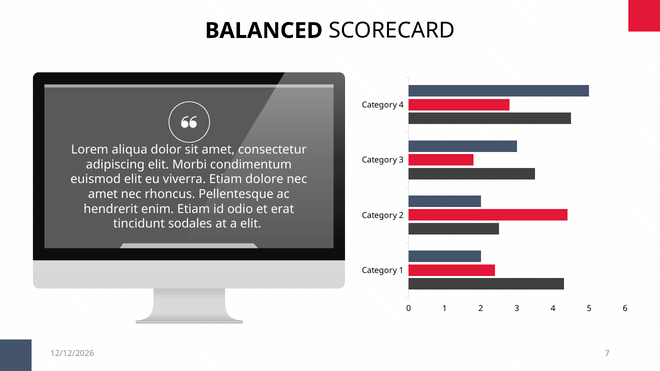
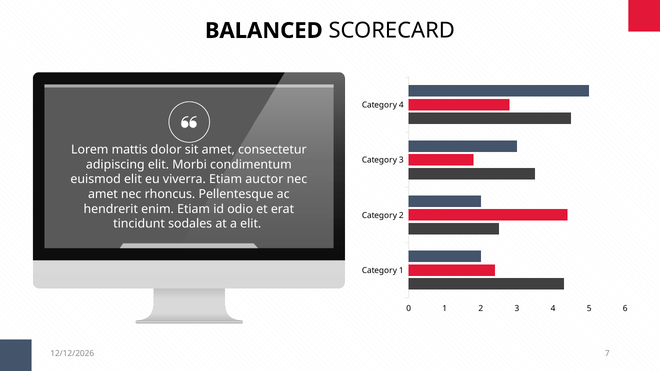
aliqua: aliqua -> mattis
dolore: dolore -> auctor
